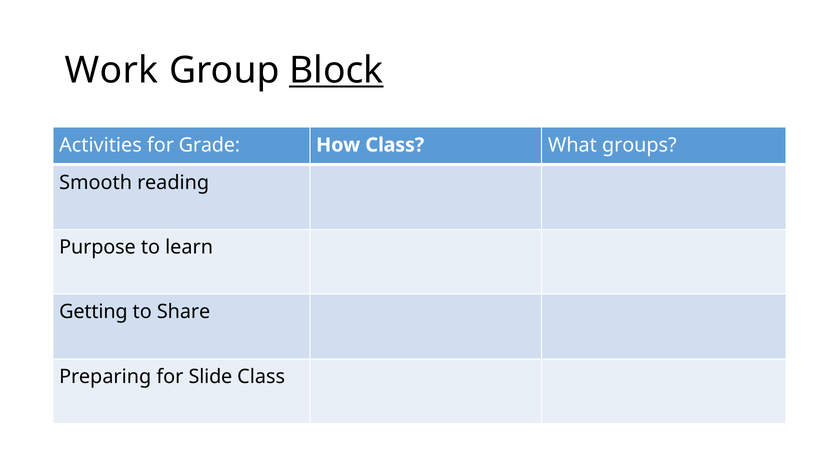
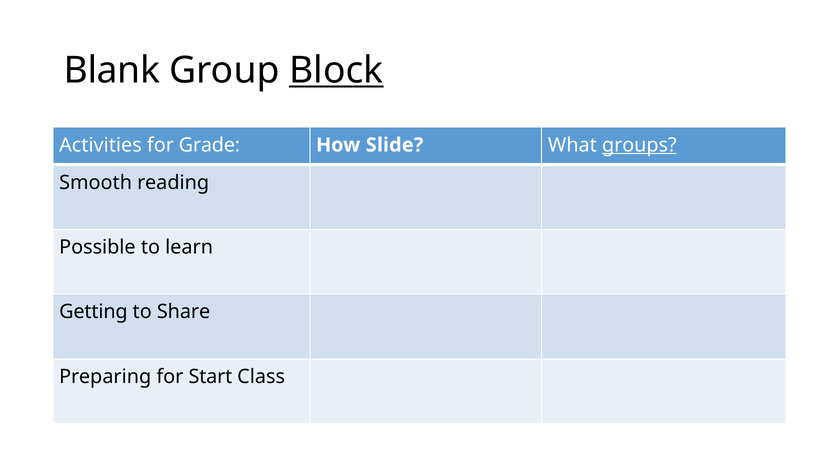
Work: Work -> Blank
How Class: Class -> Slide
groups underline: none -> present
Purpose: Purpose -> Possible
Slide: Slide -> Start
